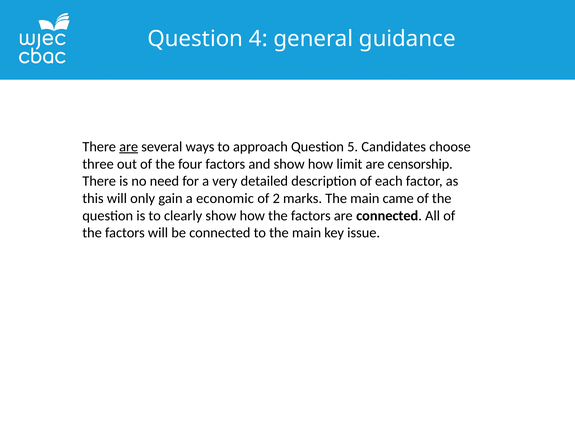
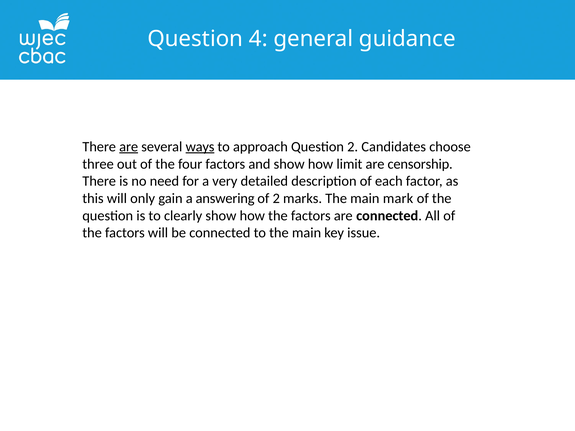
ways underline: none -> present
Question 5: 5 -> 2
economic: economic -> answering
came: came -> mark
